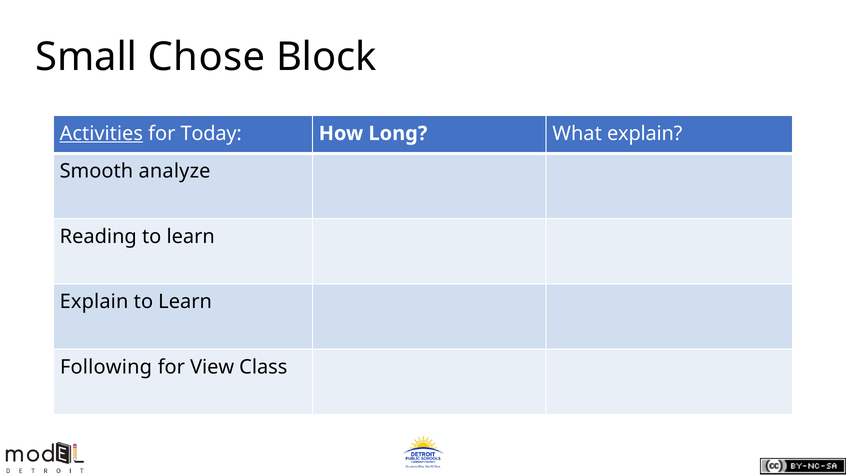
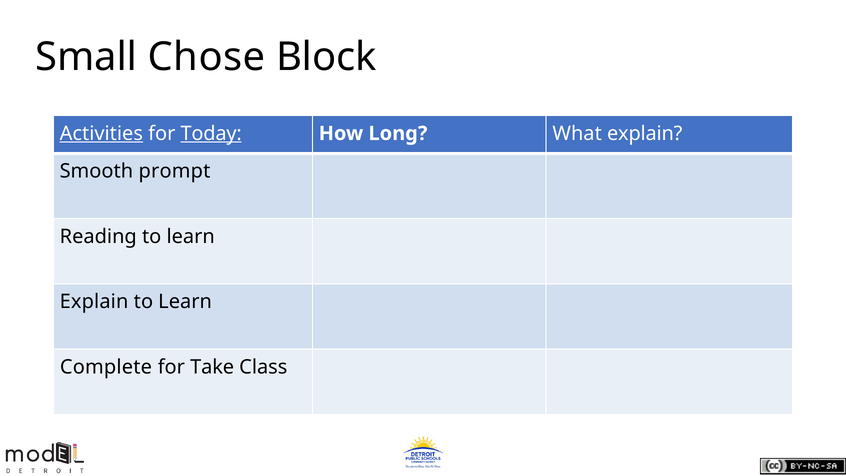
Today underline: none -> present
analyze: analyze -> prompt
Following: Following -> Complete
View: View -> Take
